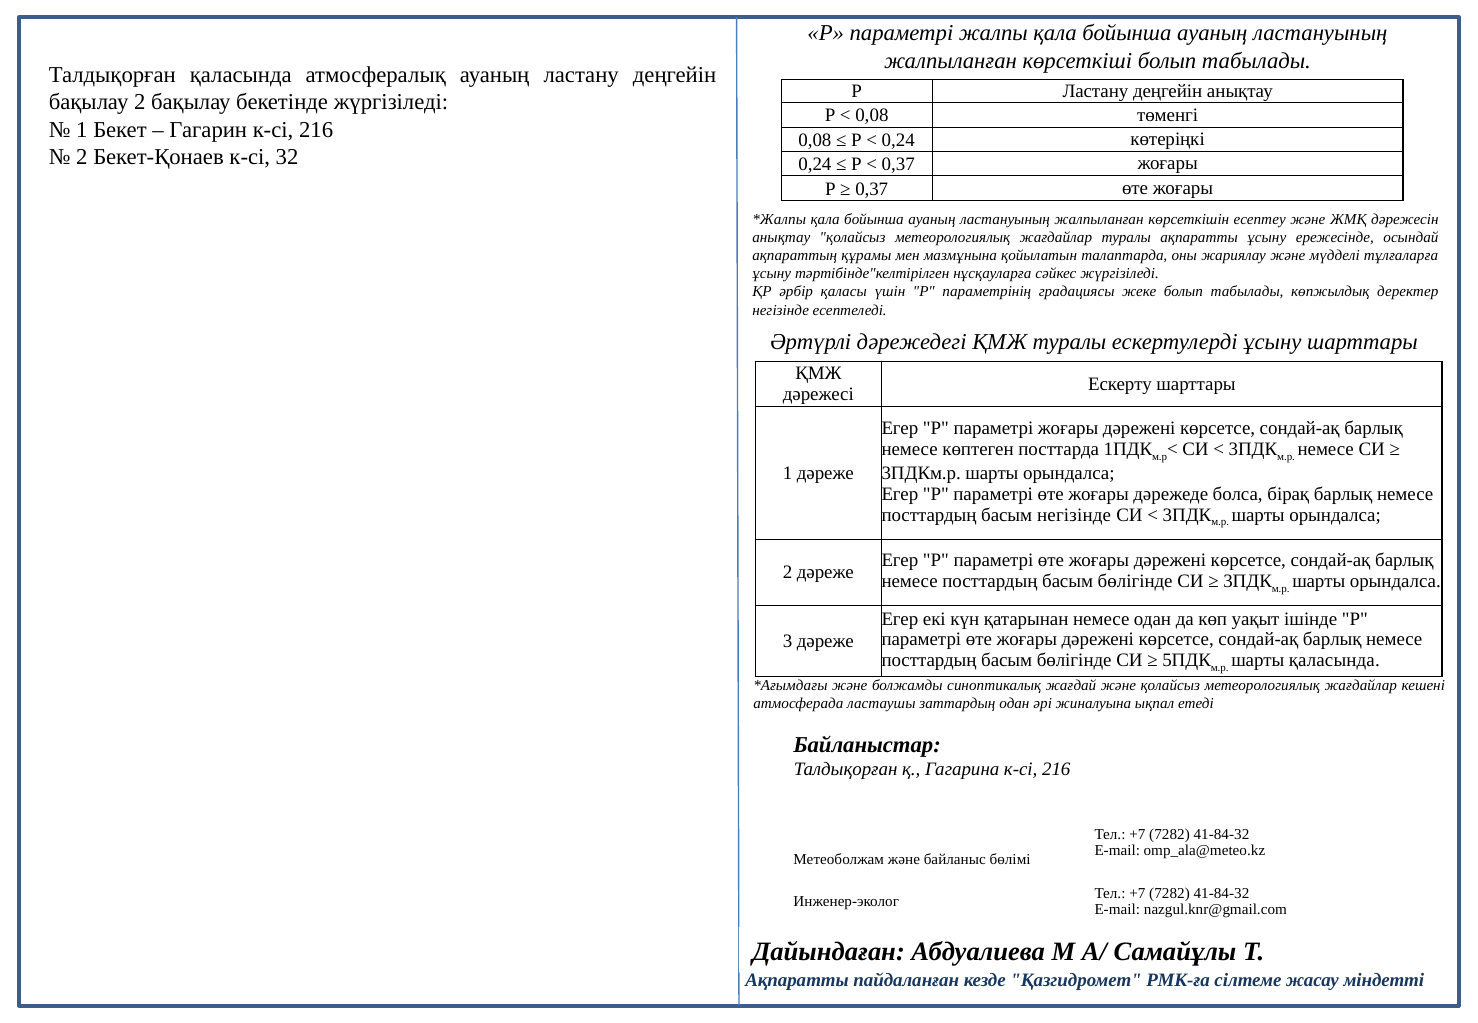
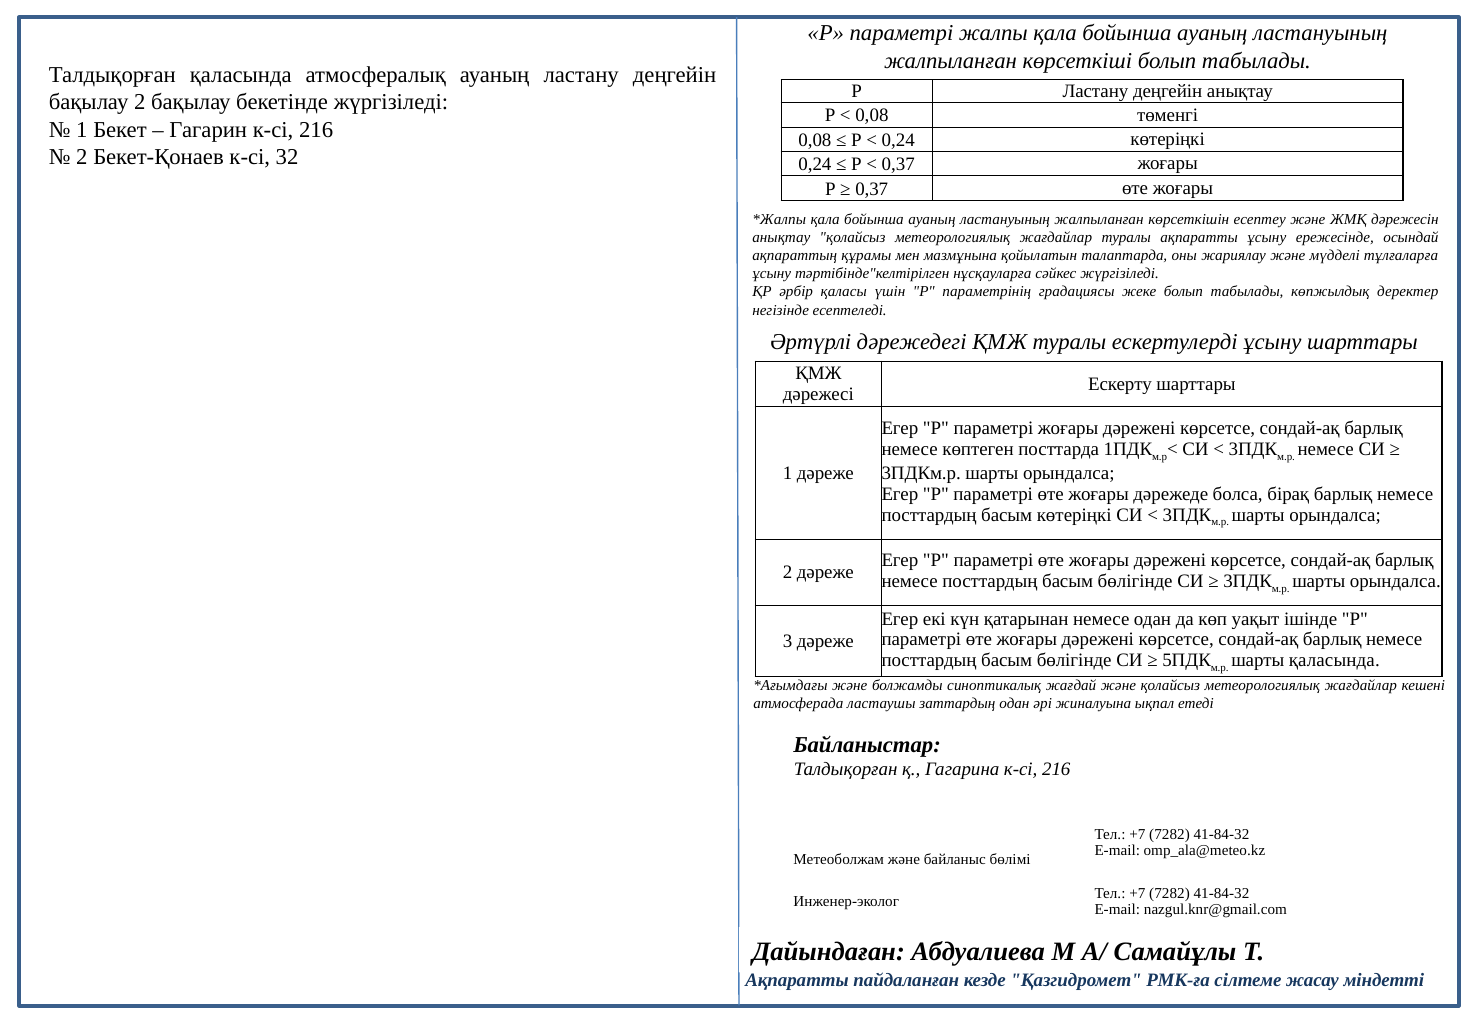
басым негізінде: негізінде -> көтеріңкі
